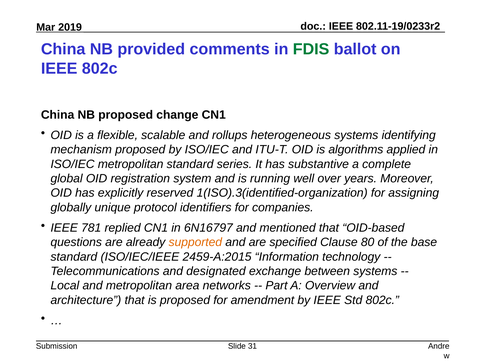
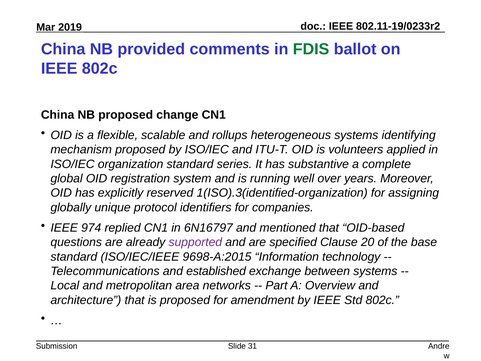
algorithms: algorithms -> volunteers
ISO/IEC metropolitan: metropolitan -> organization
781: 781 -> 974
supported colour: orange -> purple
80: 80 -> 20
2459-A:2015: 2459-A:2015 -> 9698-A:2015
designated: designated -> established
